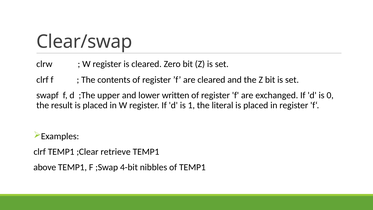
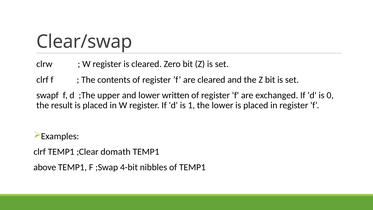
the literal: literal -> lower
retrieve: retrieve -> domath
